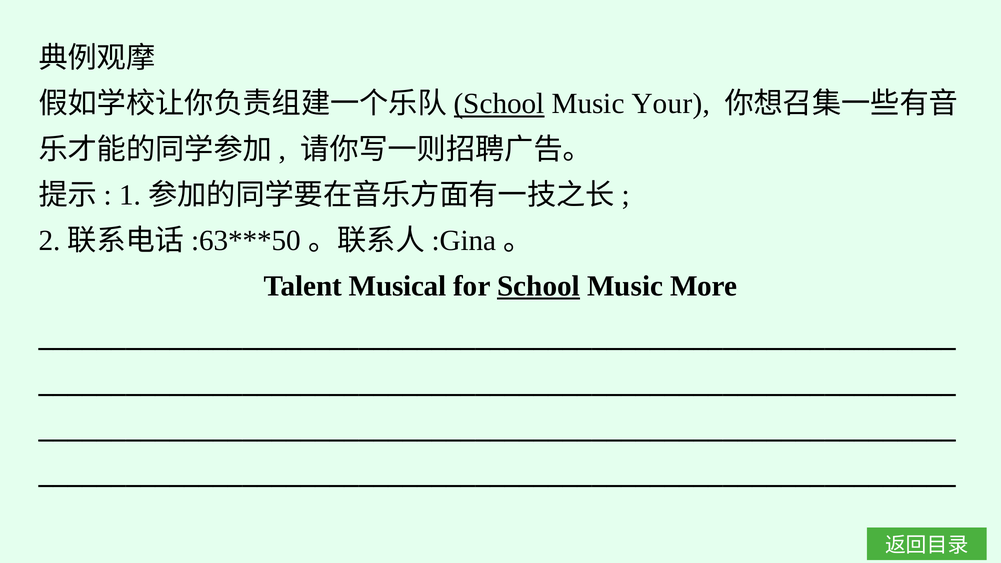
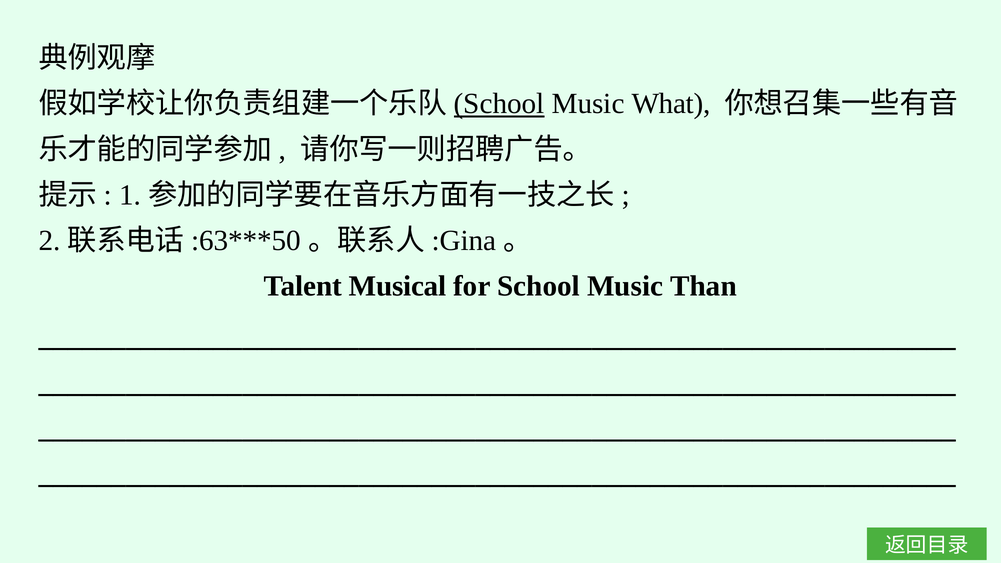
Your: Your -> What
School at (538, 286) underline: present -> none
More: More -> Than
